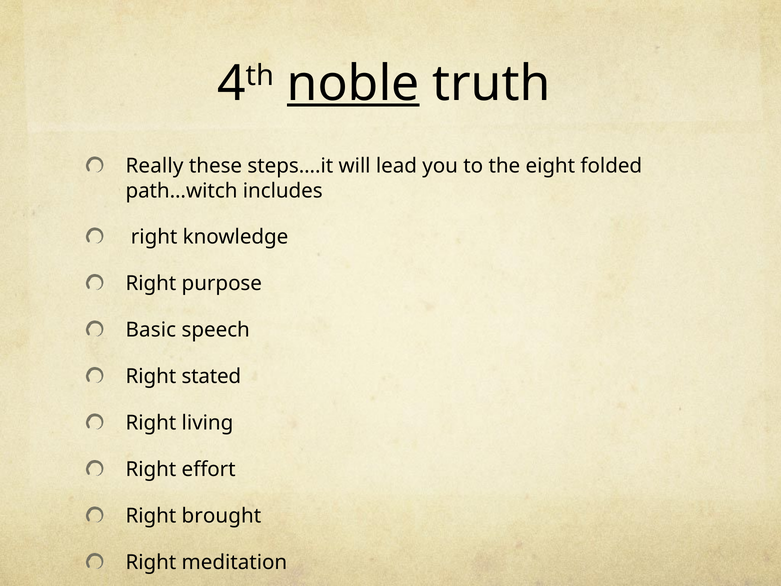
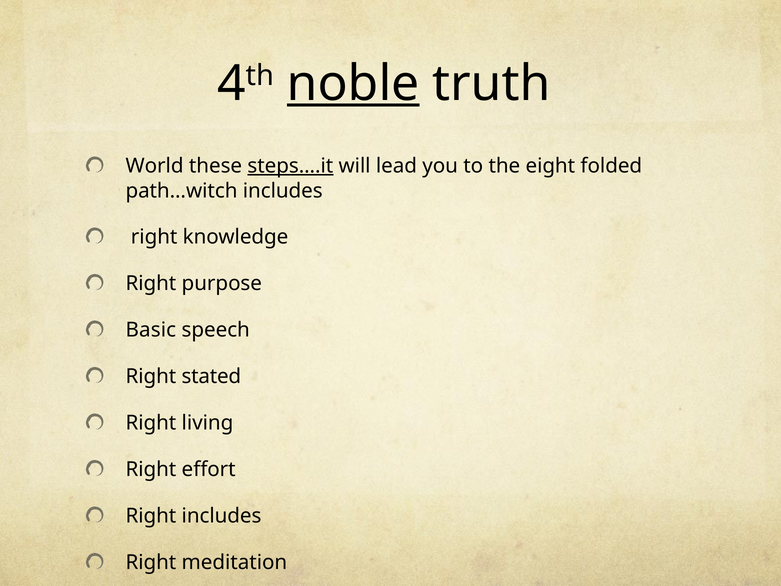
Really: Really -> World
steps….it underline: none -> present
Right brought: brought -> includes
